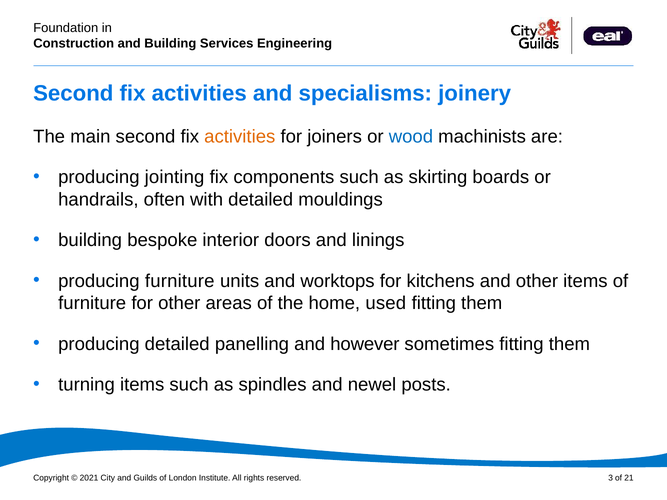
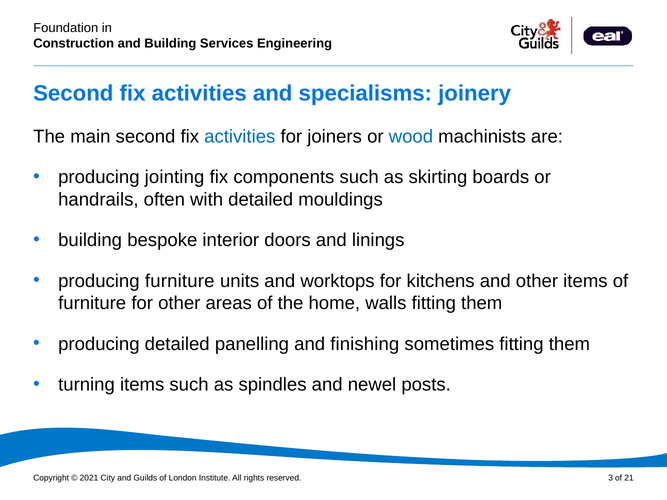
activities at (240, 136) colour: orange -> blue
used: used -> walls
however: however -> finishing
